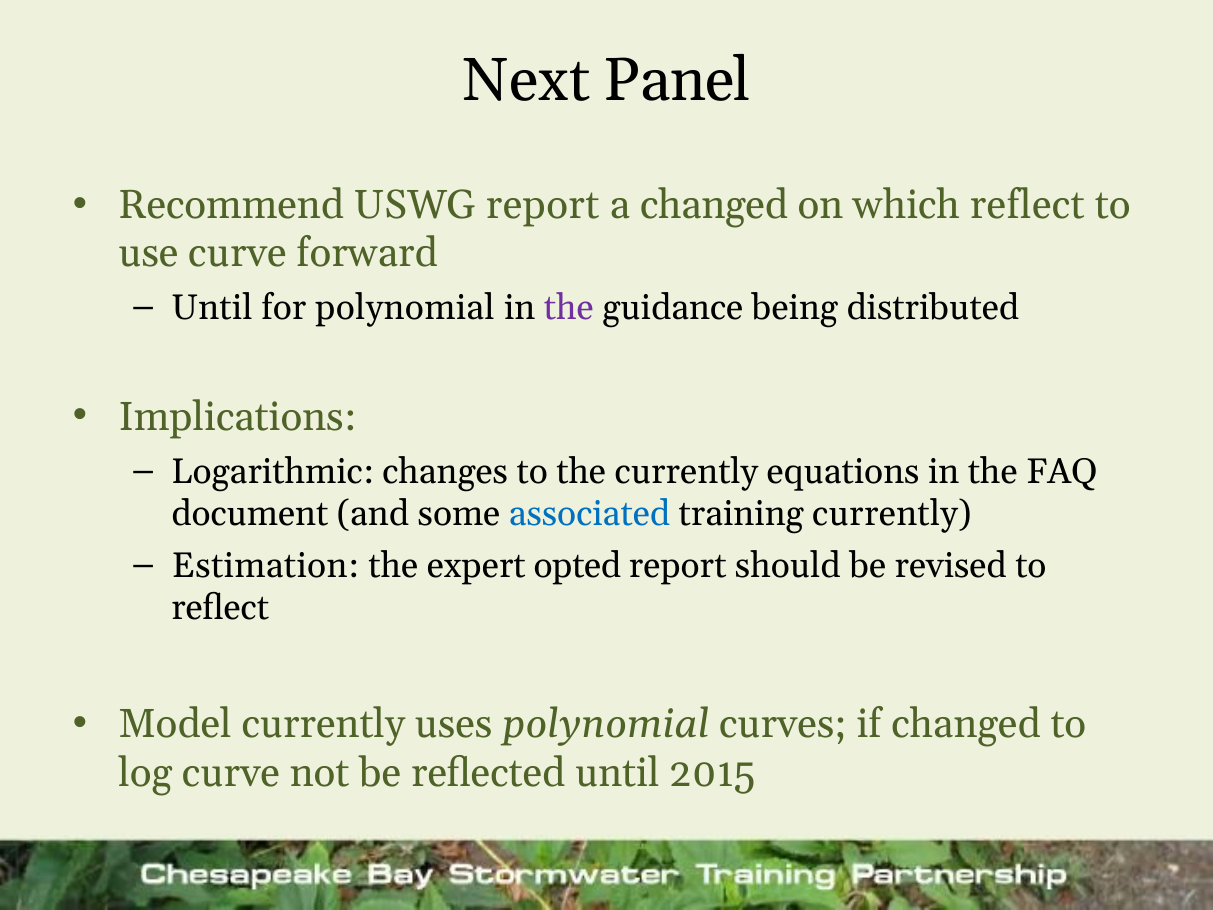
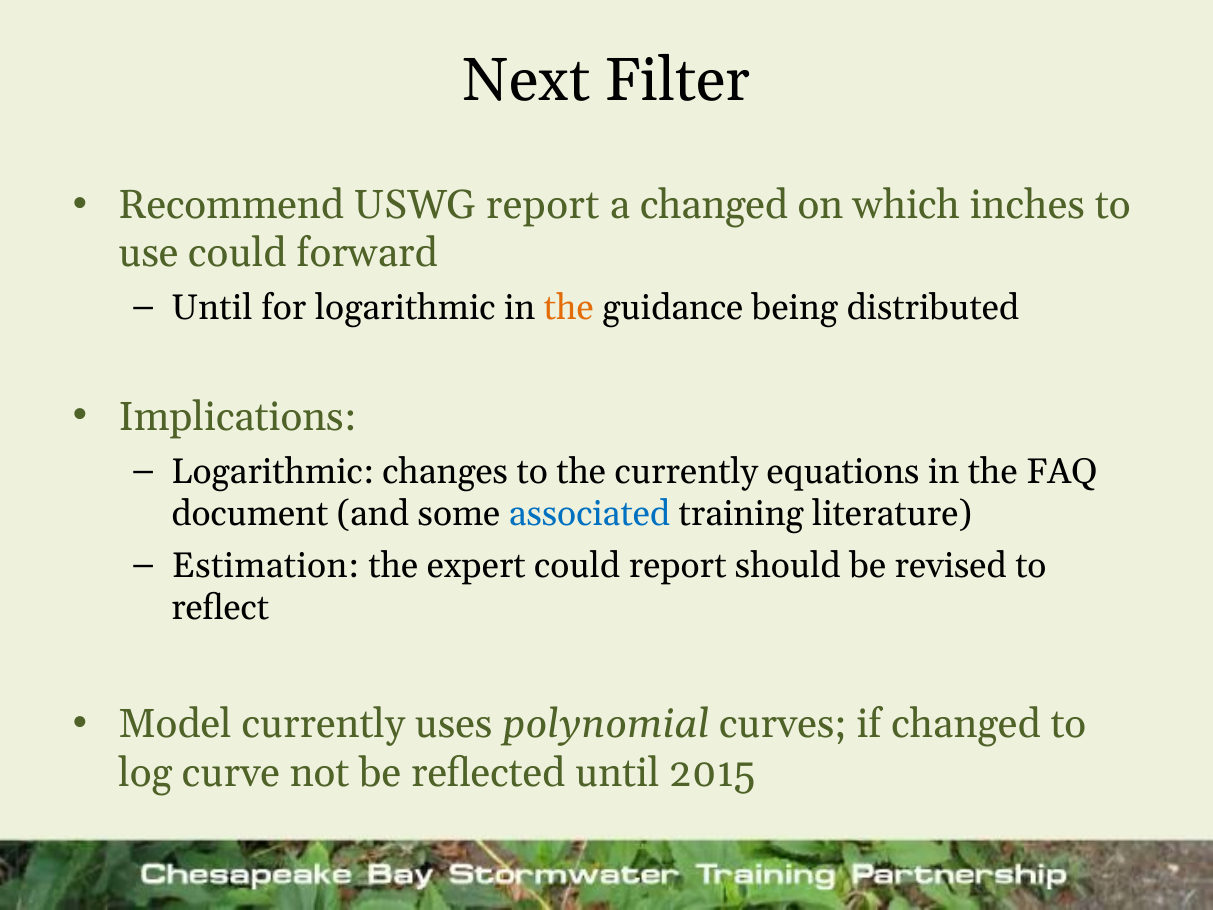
Panel: Panel -> Filter
which reflect: reflect -> inches
use curve: curve -> could
for polynomial: polynomial -> logarithmic
the at (569, 308) colour: purple -> orange
training currently: currently -> literature
expert opted: opted -> could
